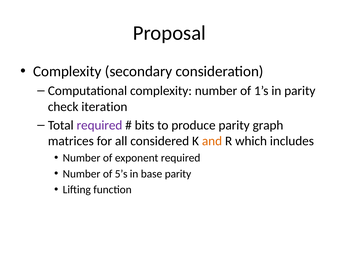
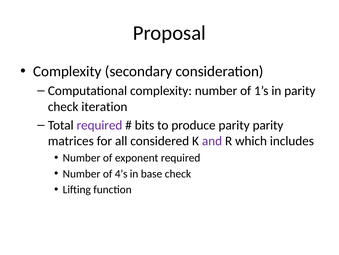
parity graph: graph -> parity
and colour: orange -> purple
5’s: 5’s -> 4’s
base parity: parity -> check
